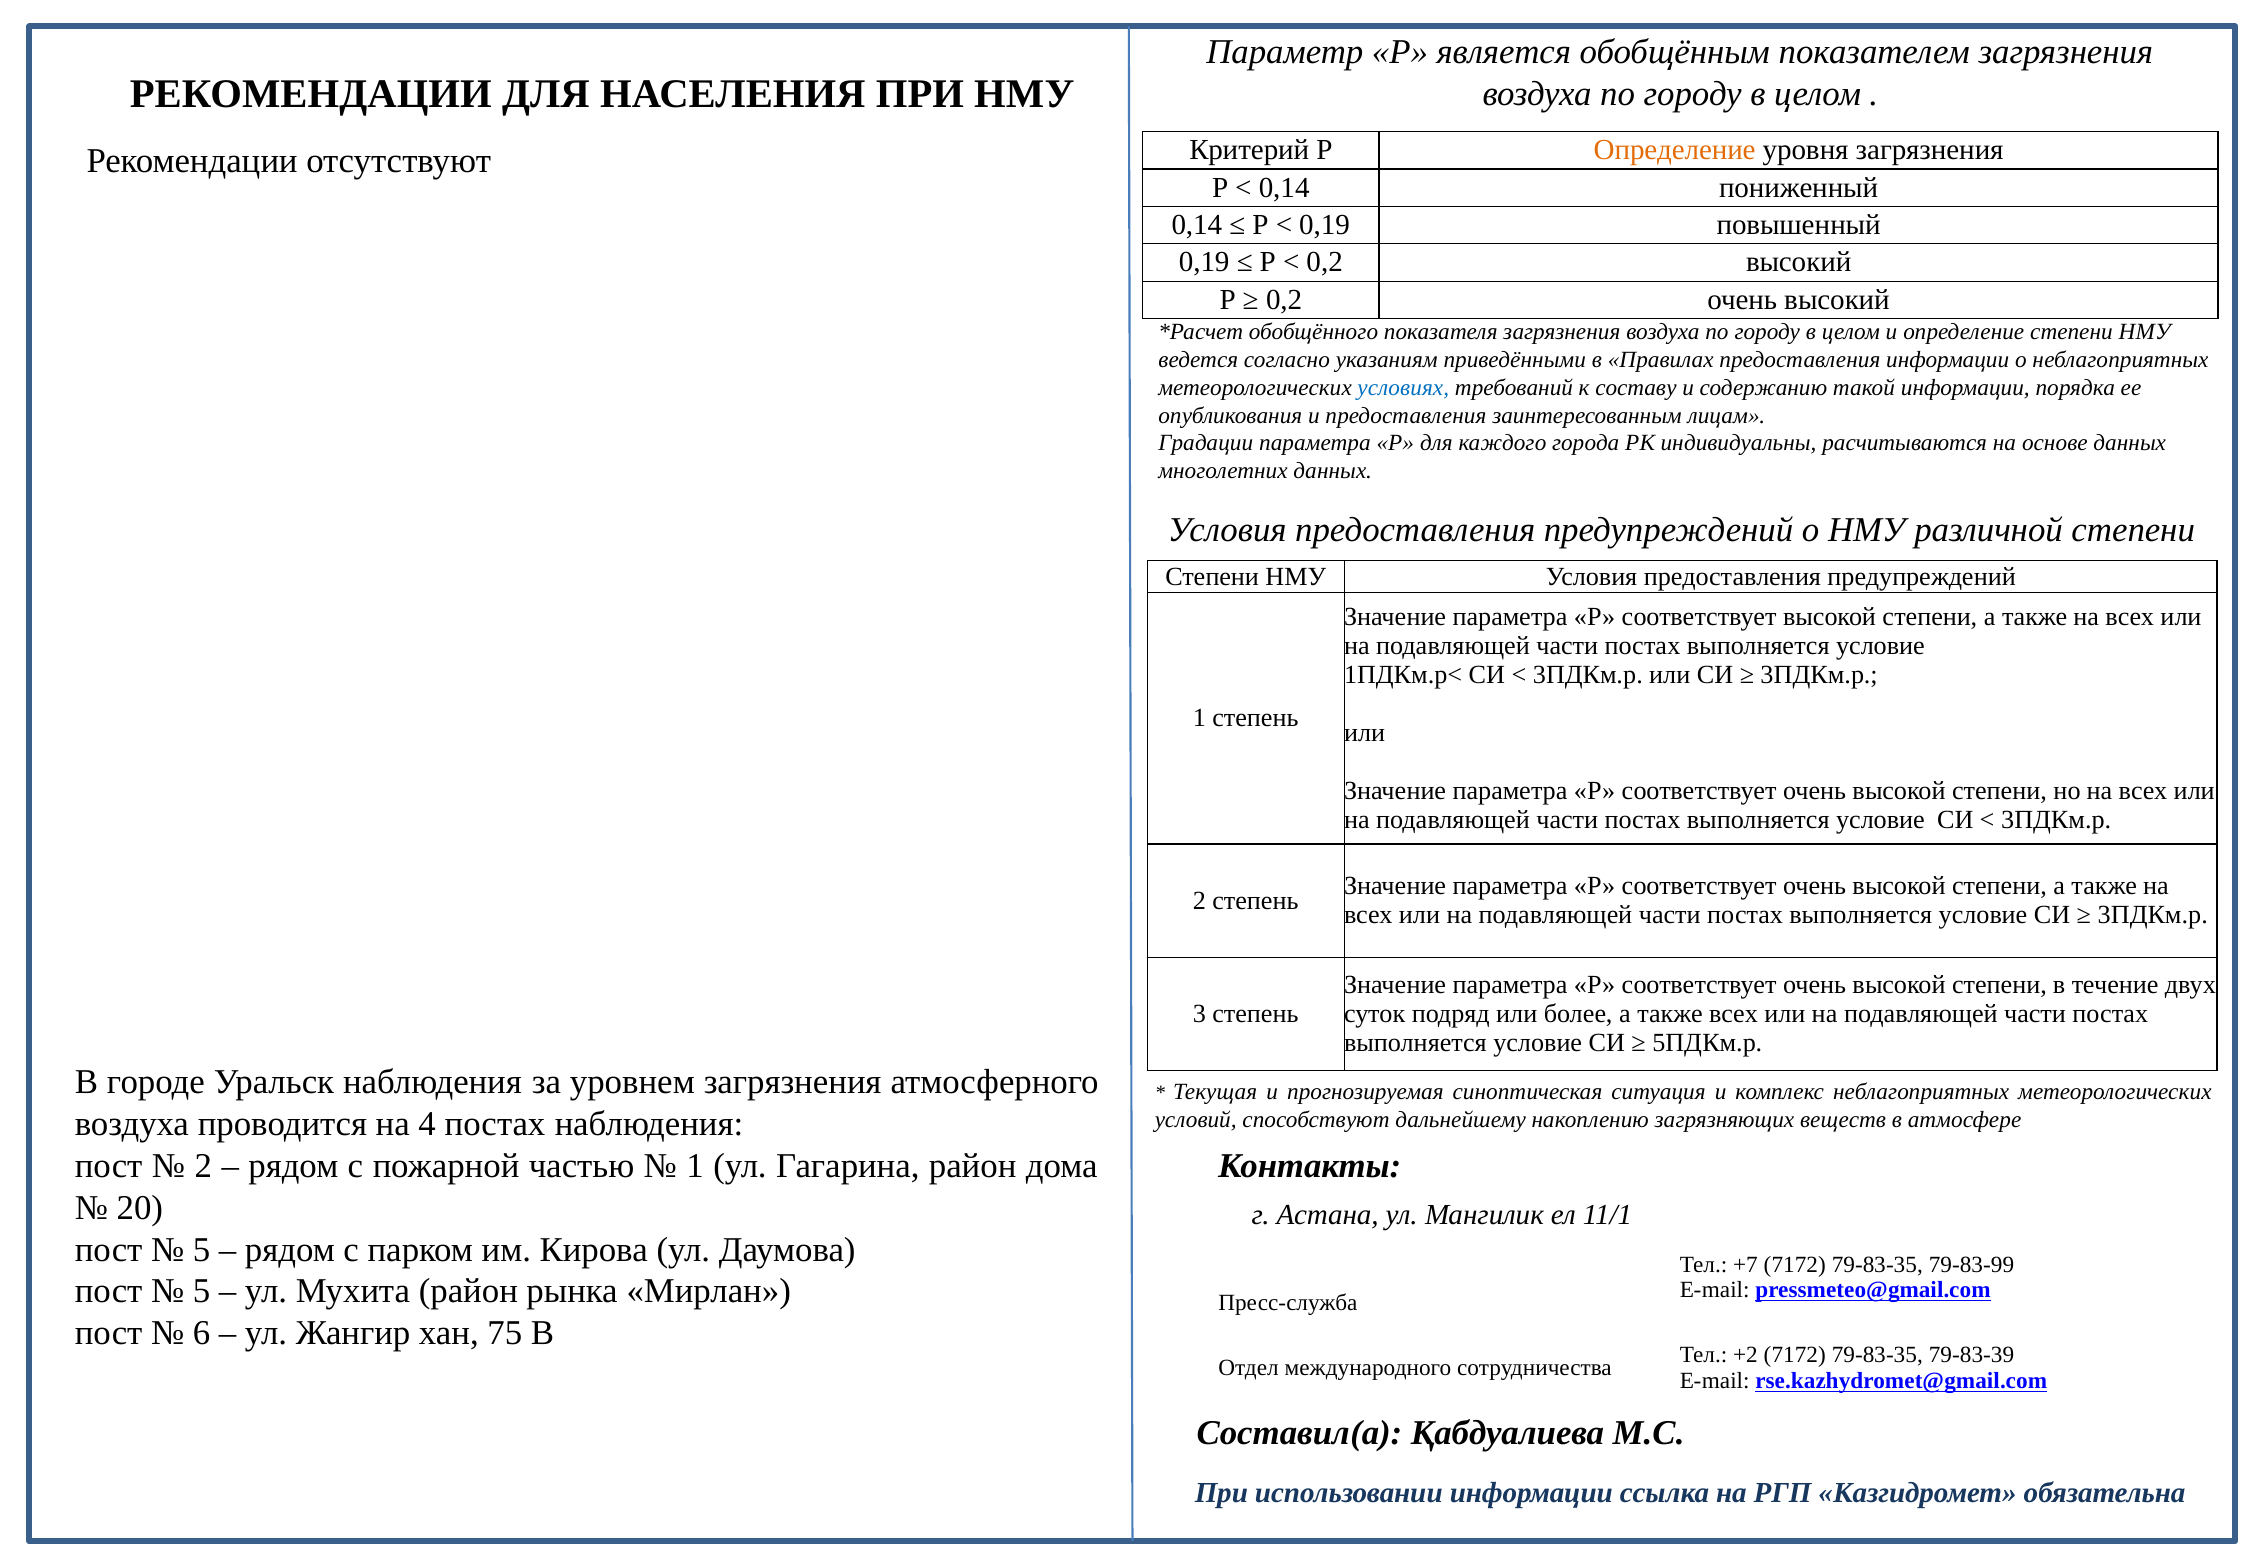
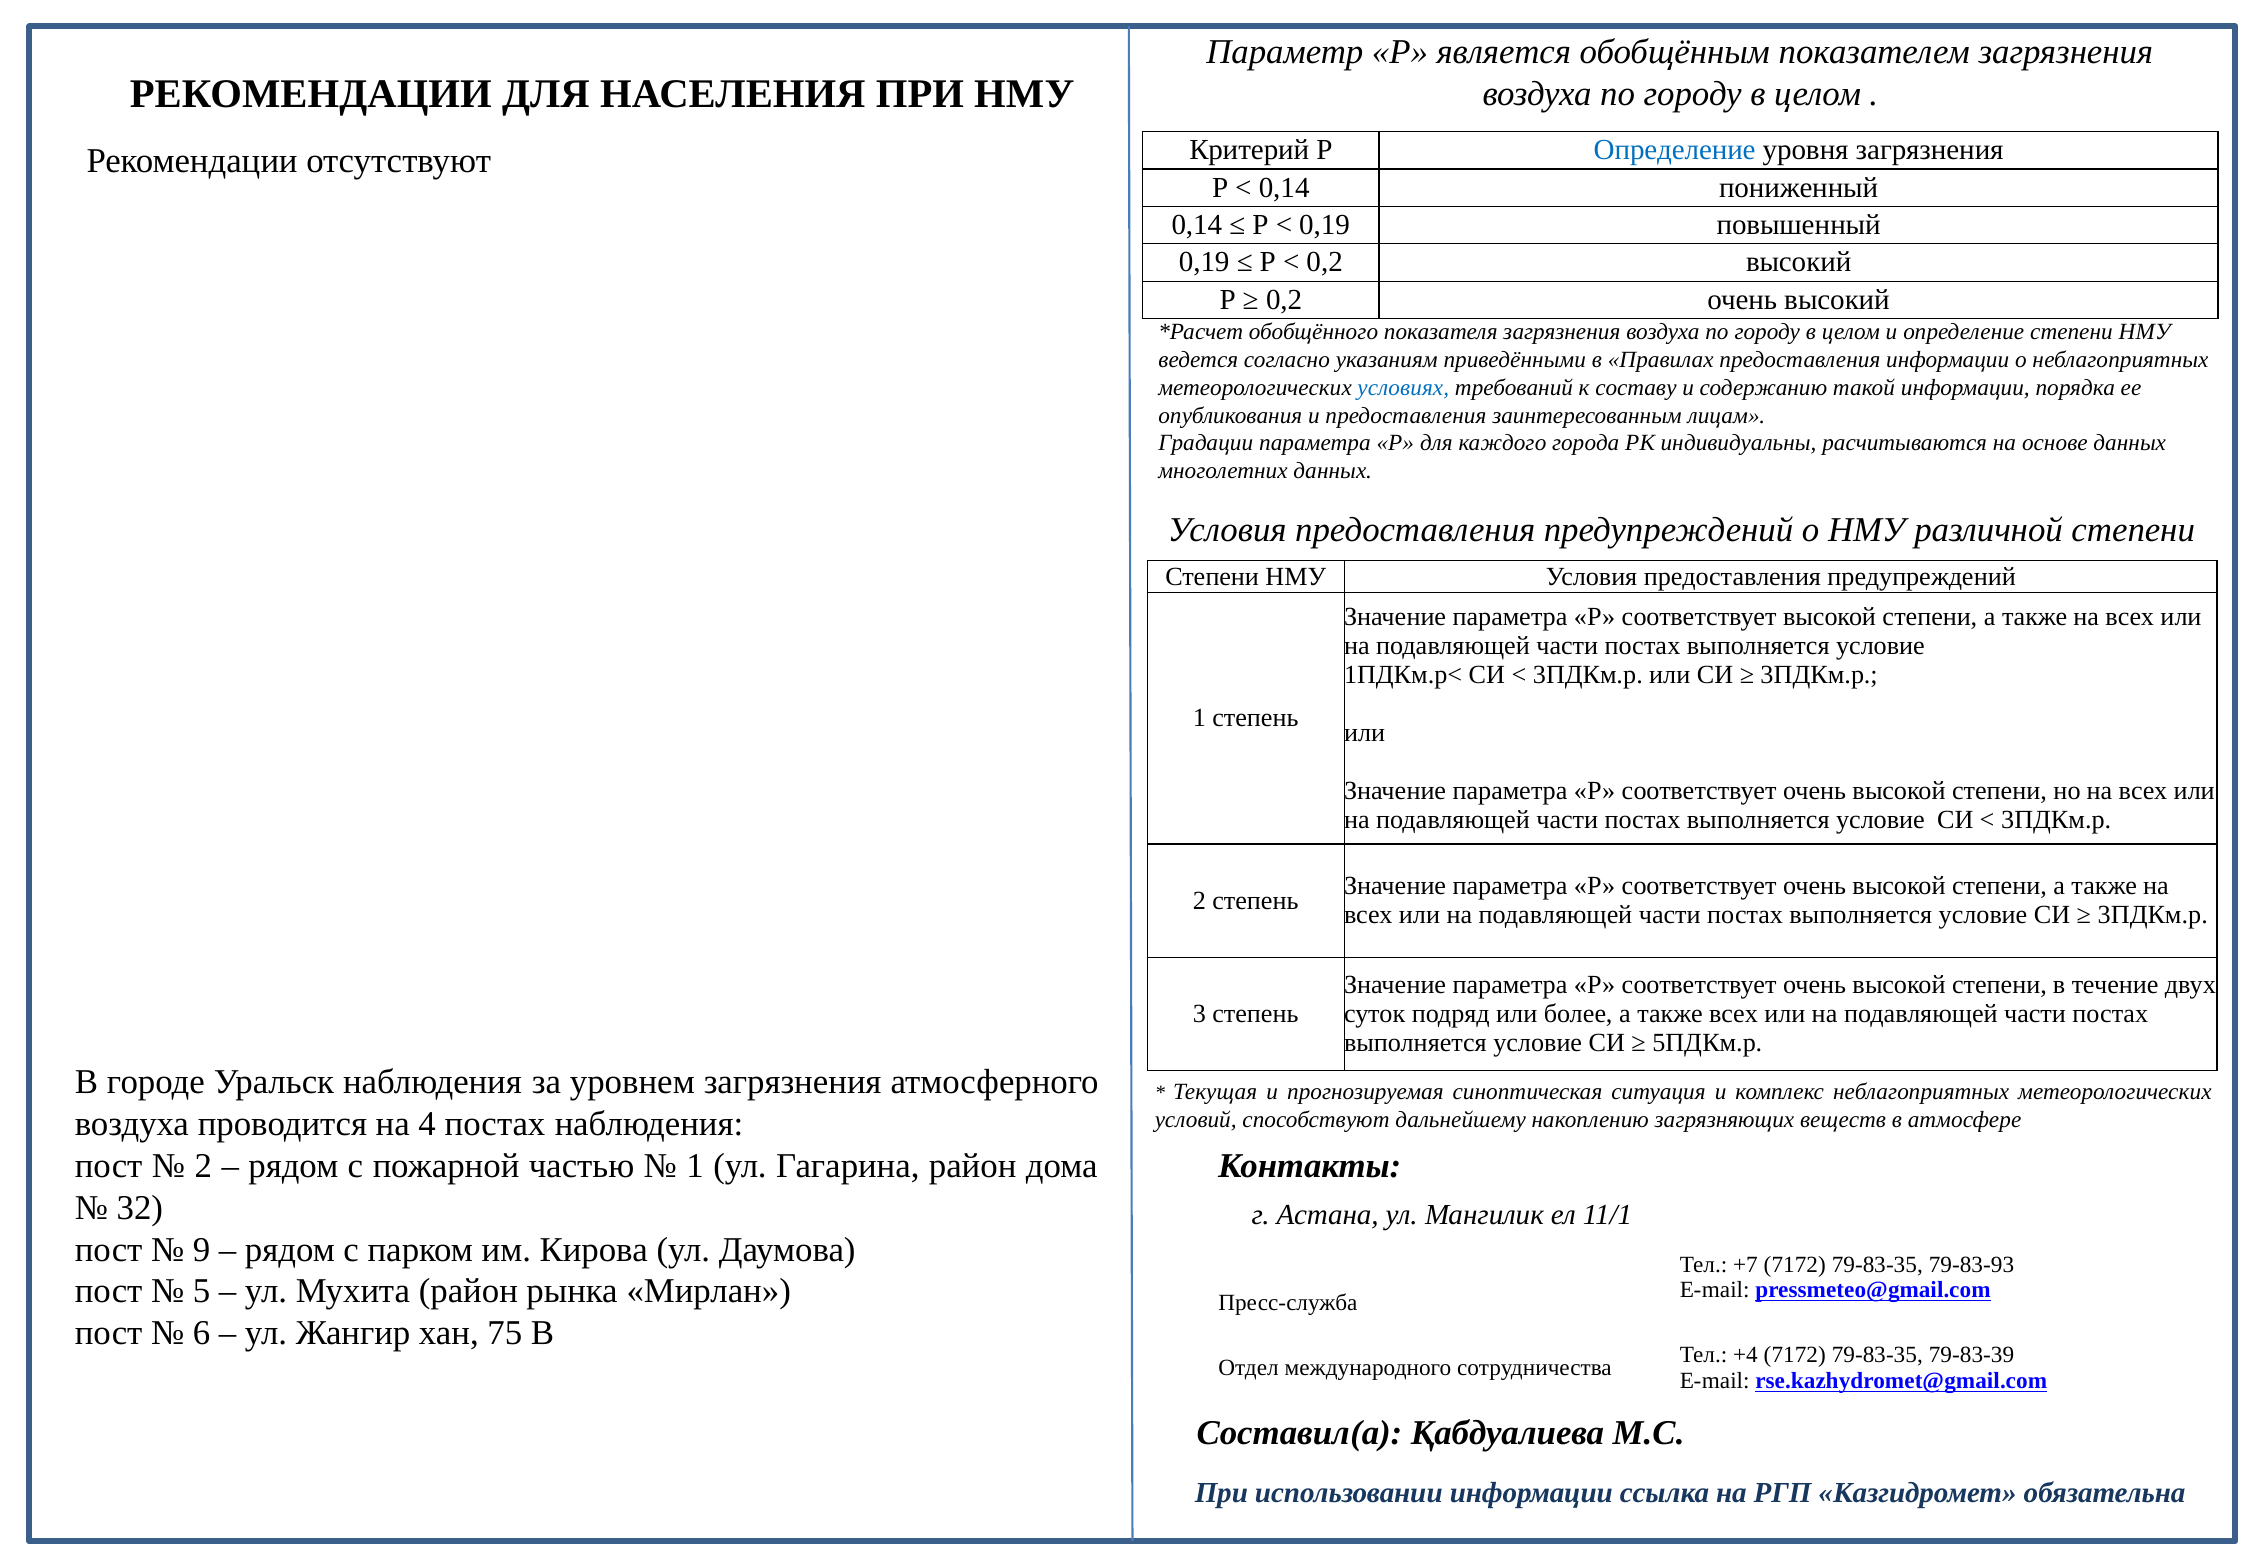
Определение at (1675, 150) colour: orange -> blue
20: 20 -> 32
5 at (202, 1250): 5 -> 9
79-83-99: 79-83-99 -> 79-83-93
+2: +2 -> +4
